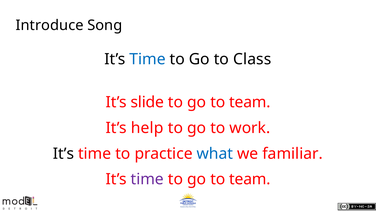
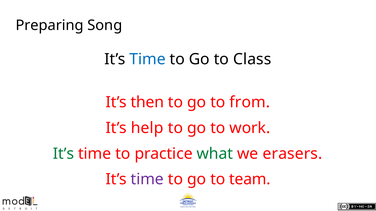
Introduce: Introduce -> Preparing
slide: slide -> then
team at (250, 102): team -> from
It’s at (64, 154) colour: black -> green
what colour: blue -> green
familiar: familiar -> erasers
